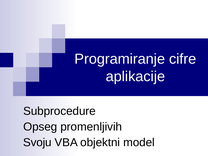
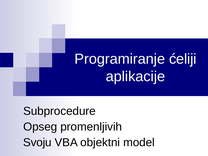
cifre: cifre -> ćeliji
